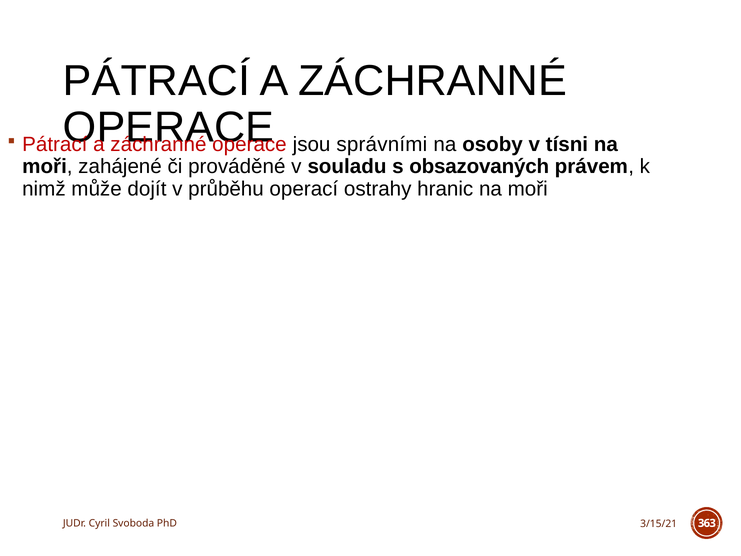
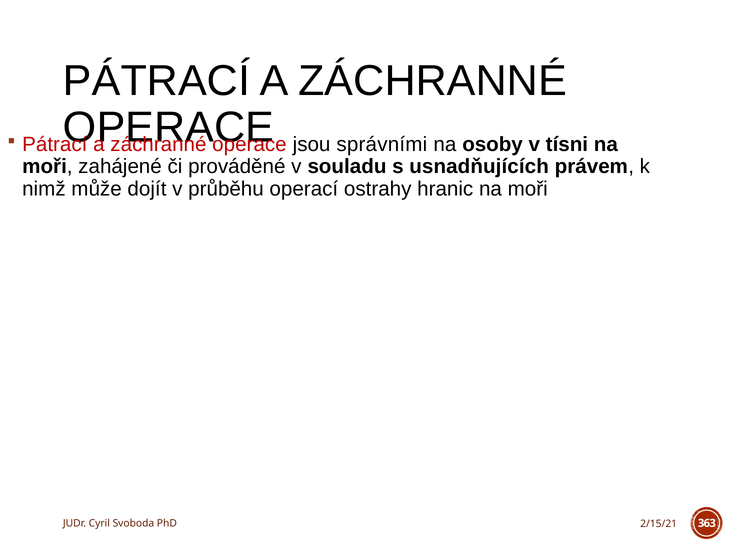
obsazovaných: obsazovaných -> usnadňujících
3/15/21: 3/15/21 -> 2/15/21
